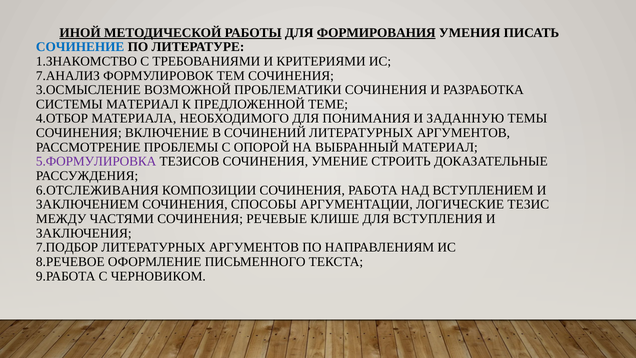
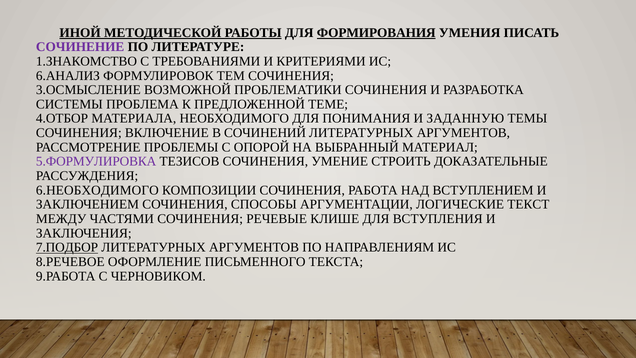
СОЧИНЕНИЕ colour: blue -> purple
7.АНАЛИЗ: 7.АНАЛИЗ -> 6.АНАЛИЗ
СИСТЕМЫ МАТЕРИАЛ: МАТЕРИАЛ -> ПРОБЛЕМА
6.ОТСЛЕЖИВАНИЯ: 6.ОТСЛЕЖИВАНИЯ -> 6.НЕОБХОДИМОГО
ТЕЗИС: ТЕЗИС -> ТЕКСТ
7.ПОДБОР underline: none -> present
